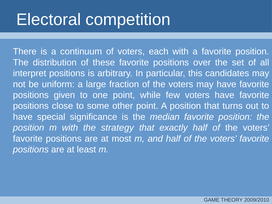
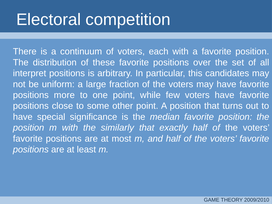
given: given -> more
strategy: strategy -> similarly
